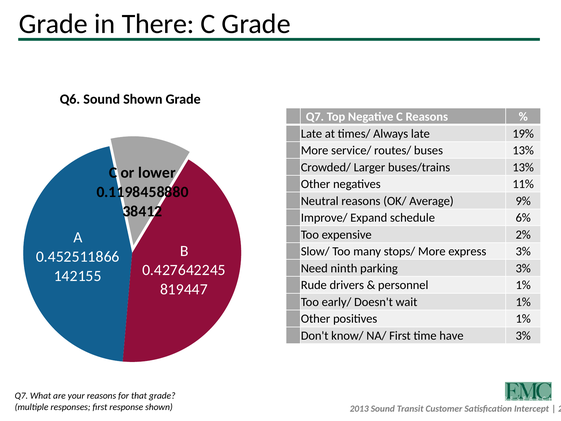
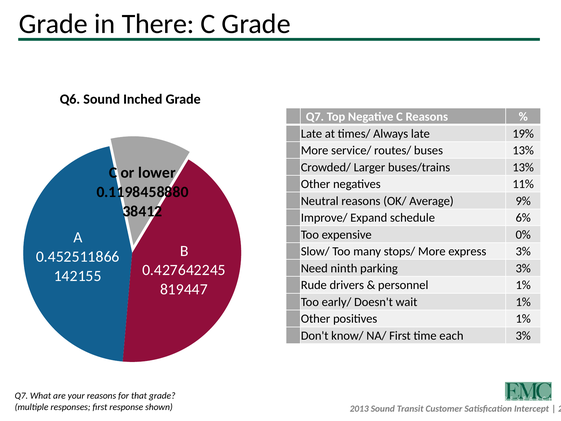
Sound Shown: Shown -> Inched
2%: 2% -> 0%
have: have -> each
